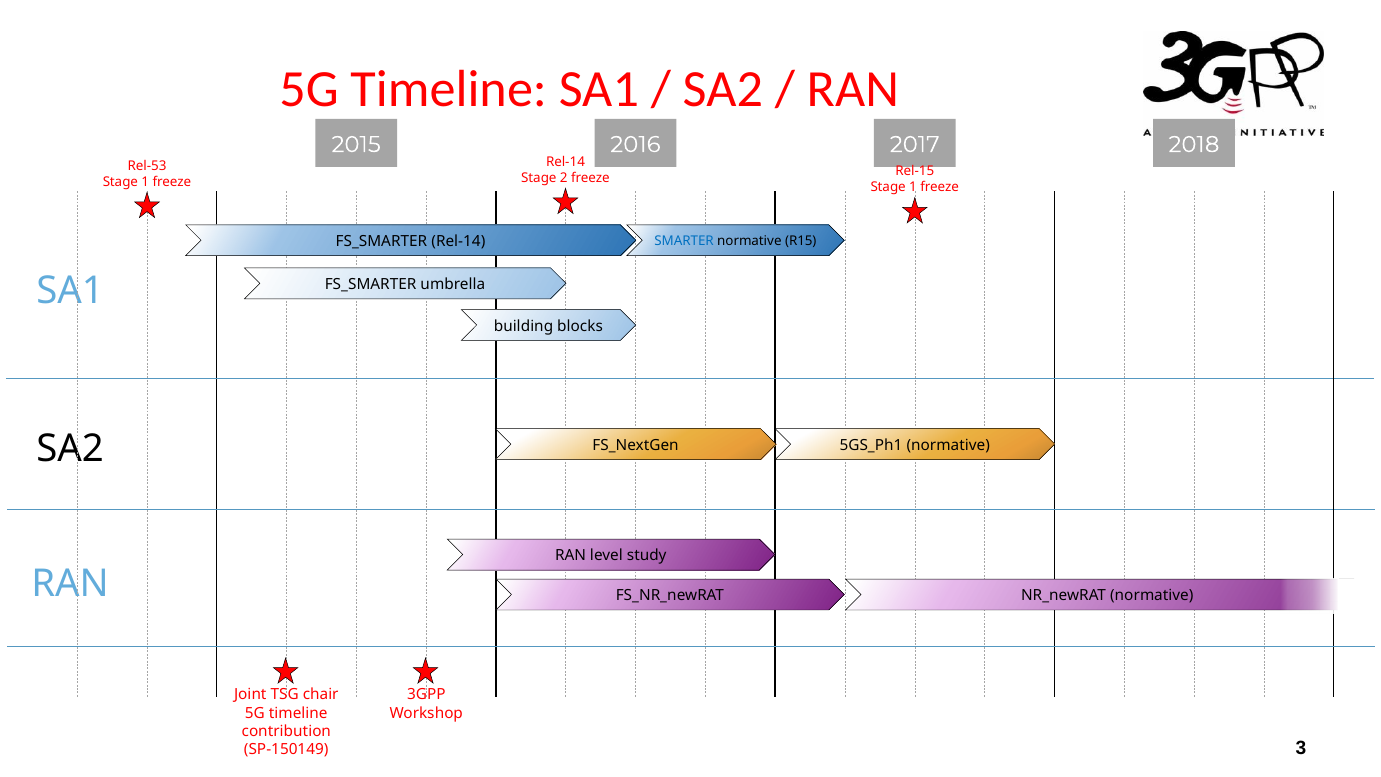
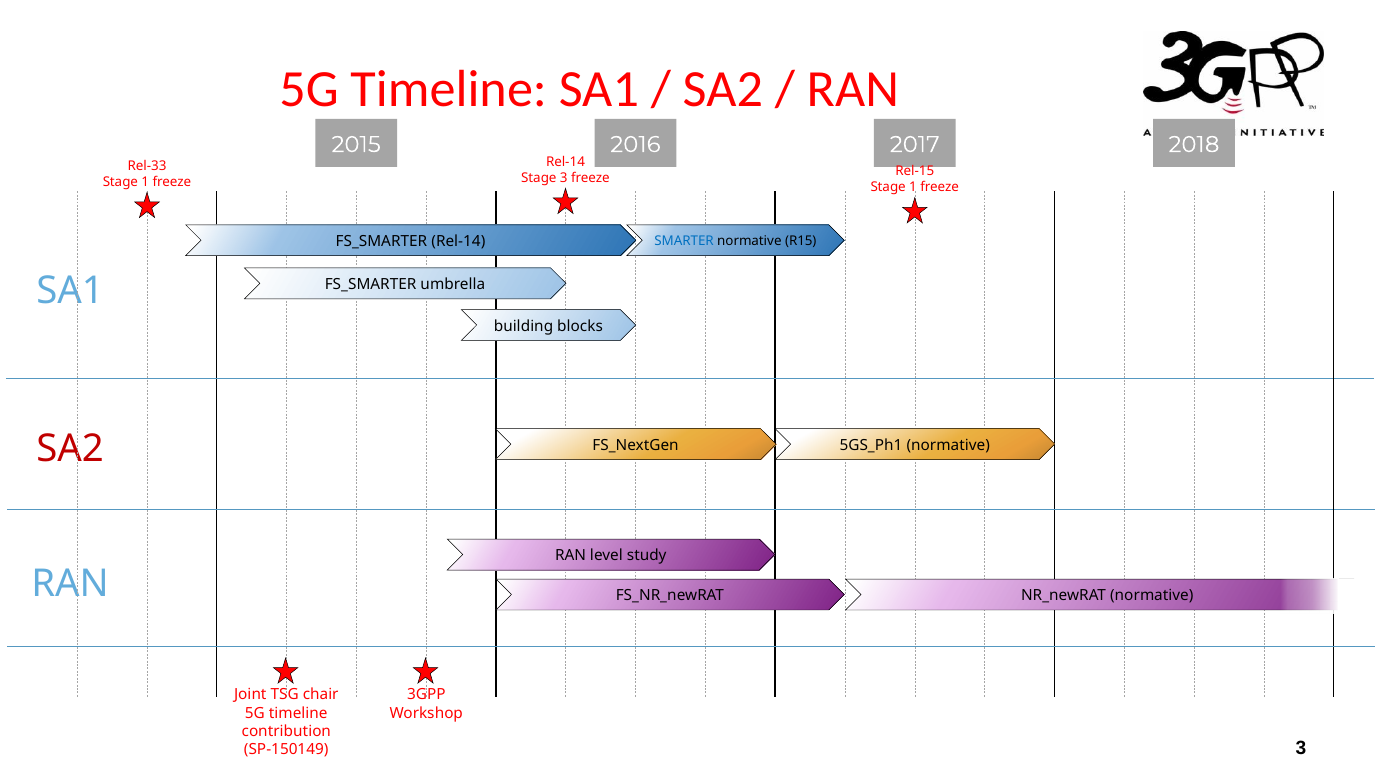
Rel-53: Rel-53 -> Rel-33
Stage 2: 2 -> 3
SA2 at (70, 449) colour: black -> red
